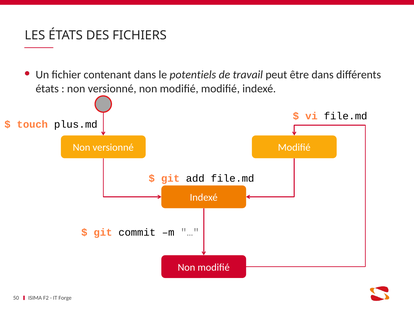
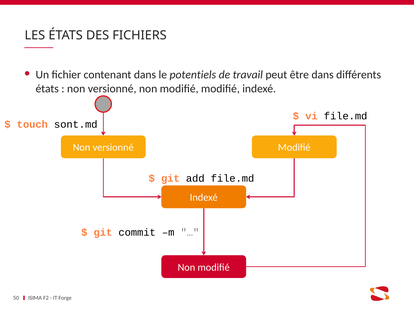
plus.md: plus.md -> sont.md
